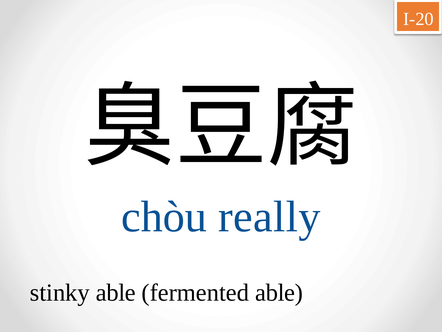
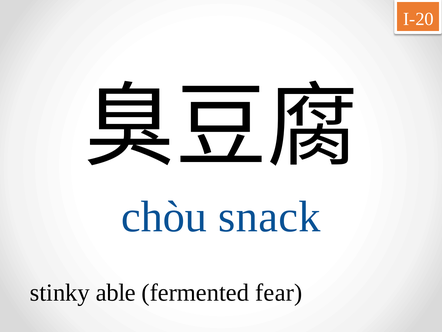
really: really -> snack
fermented able: able -> fear
